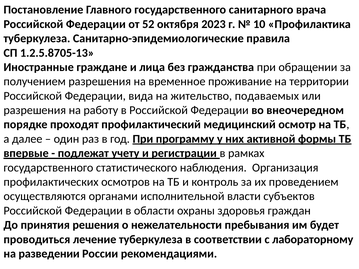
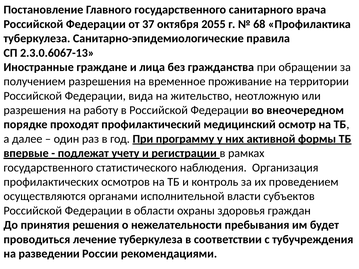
52: 52 -> 37
2023: 2023 -> 2055
10: 10 -> 68
1.2.5.8705-13: 1.2.5.8705-13 -> 2.3.0.6067-13
подаваемых: подаваемых -> неотложную
лабораторному: лабораторному -> тубучреждения
